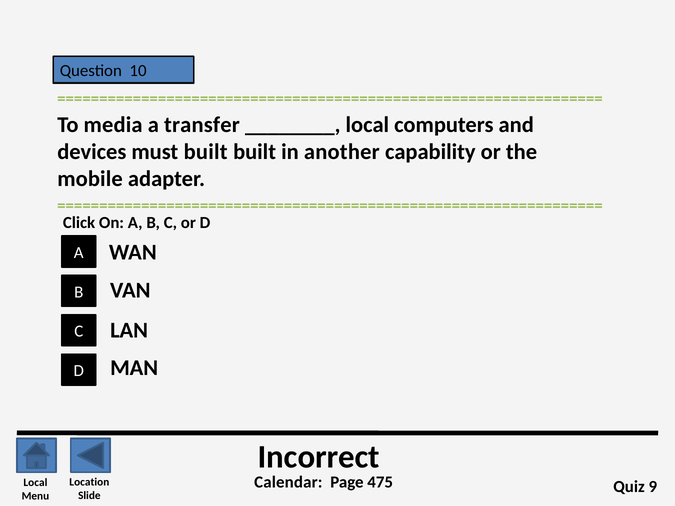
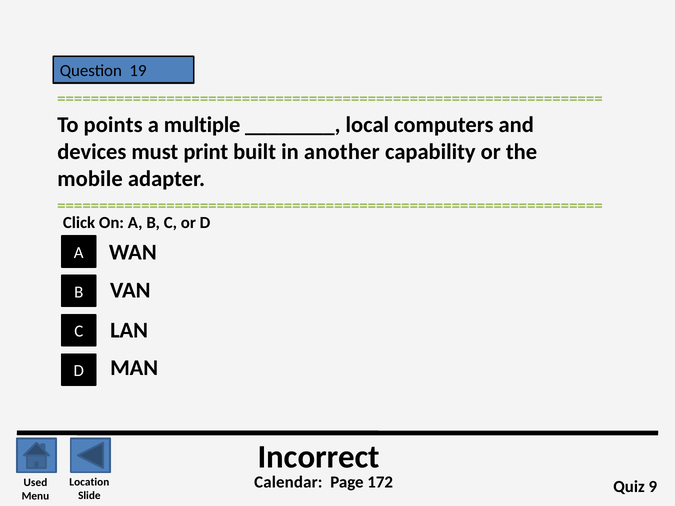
10: 10 -> 19
media: media -> points
transfer: transfer -> multiple
must built: built -> print
475: 475 -> 172
Local at (35, 483): Local -> Used
